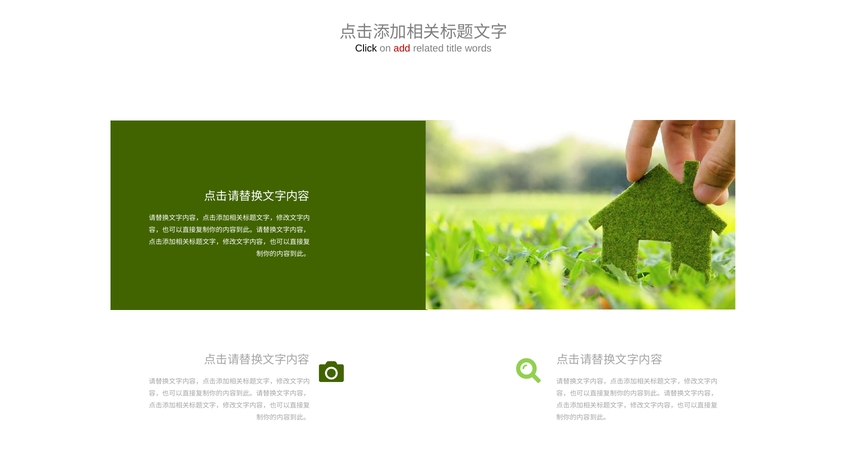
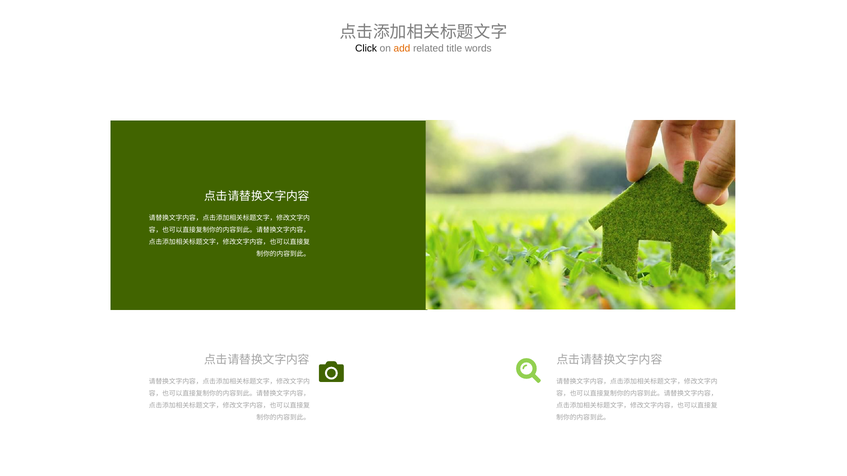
add colour: red -> orange
